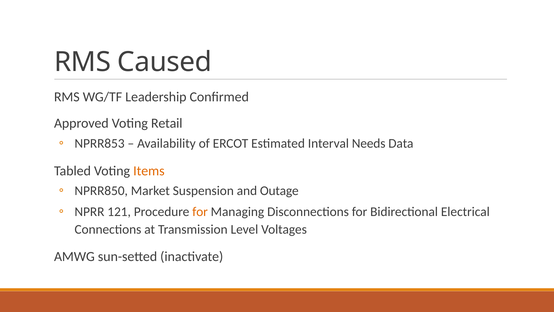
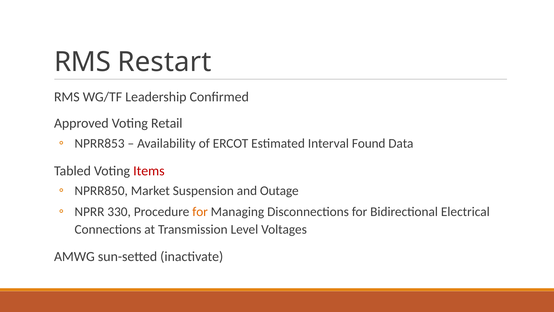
Caused: Caused -> Restart
Needs: Needs -> Found
Items colour: orange -> red
121: 121 -> 330
